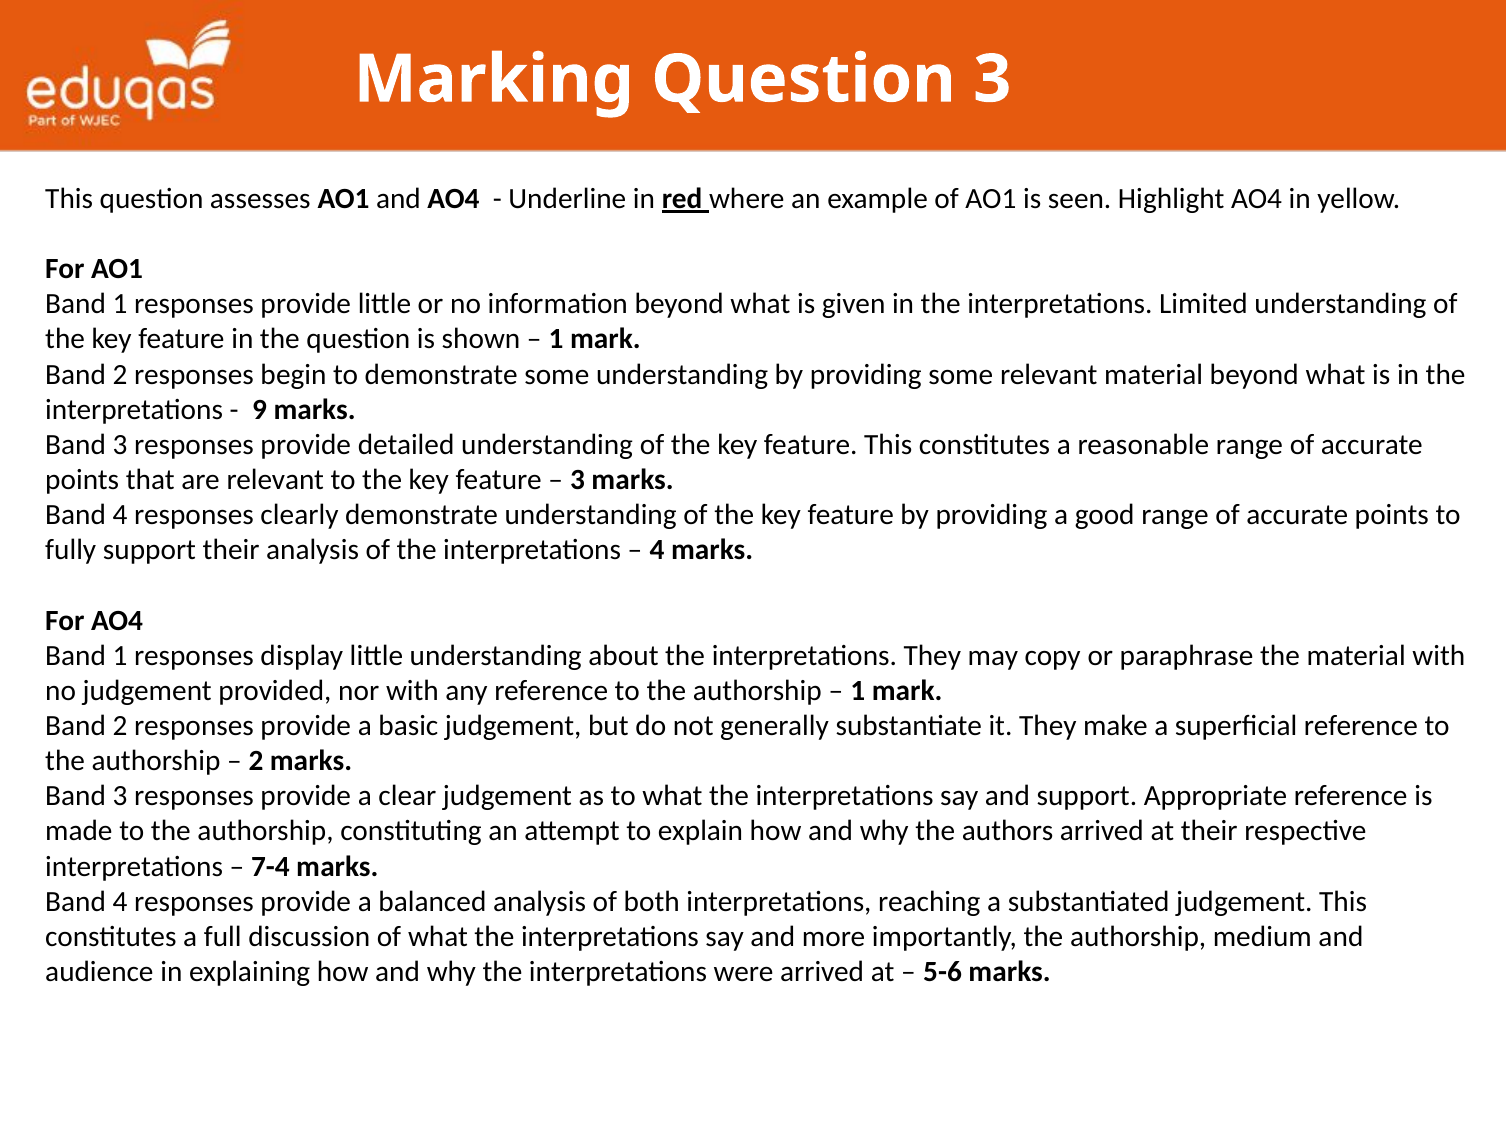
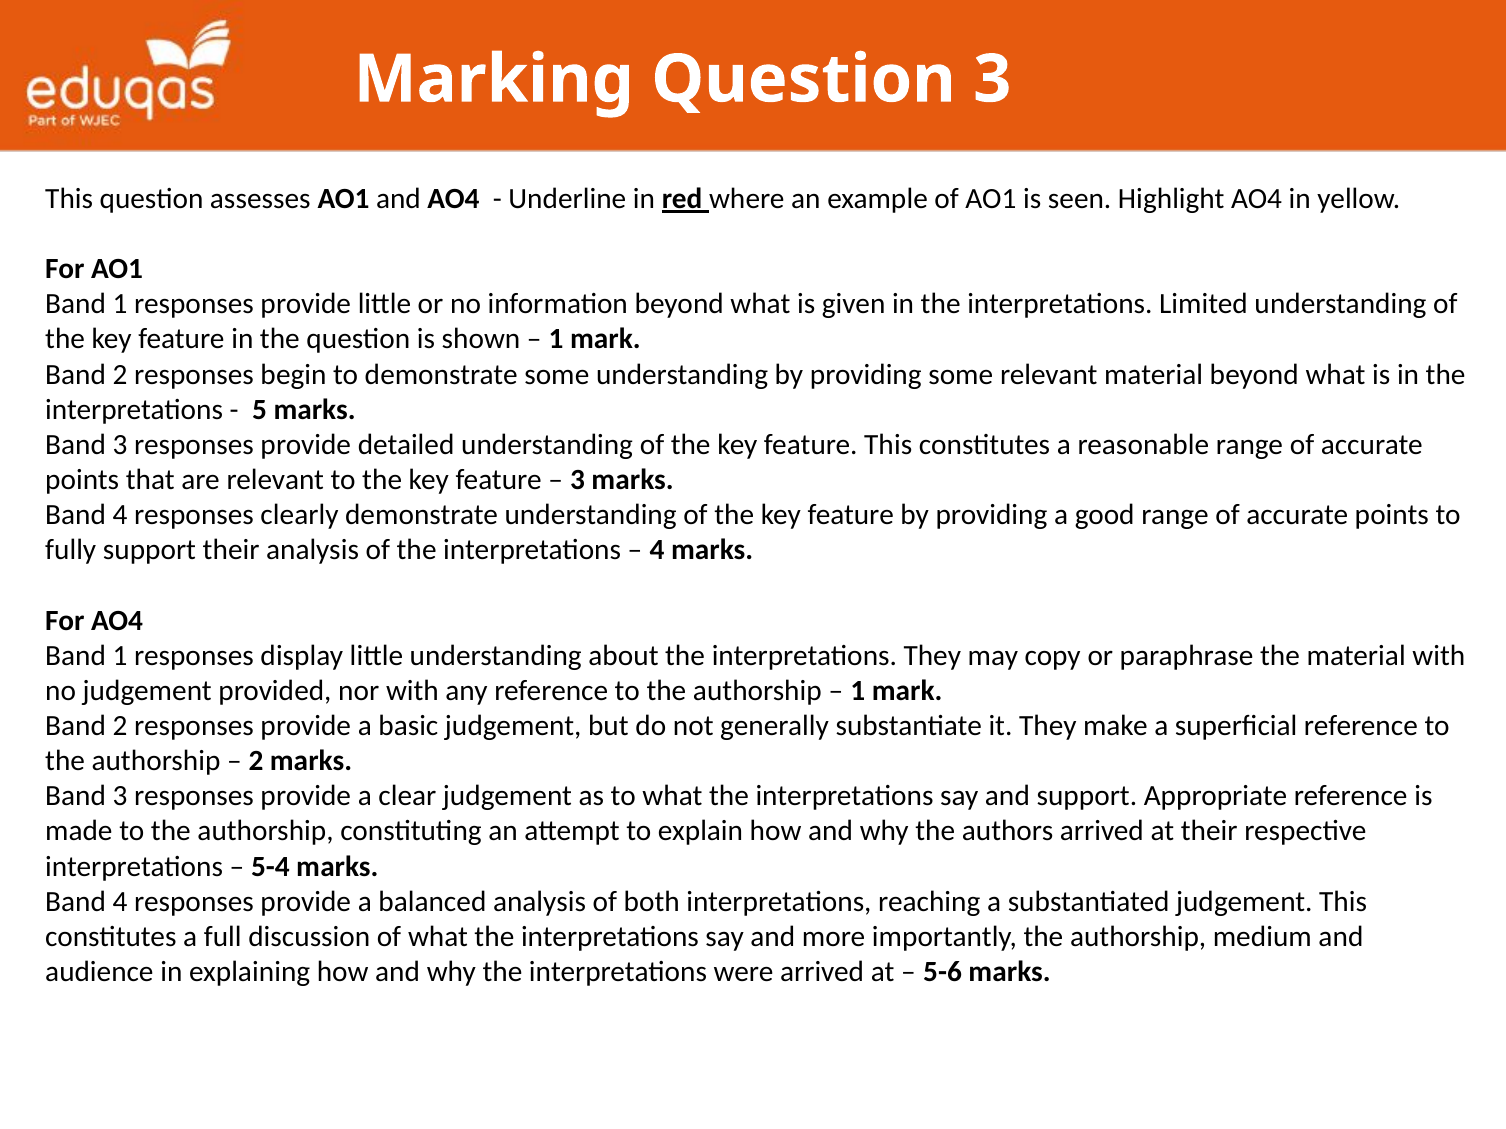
9: 9 -> 5
7-4: 7-4 -> 5-4
